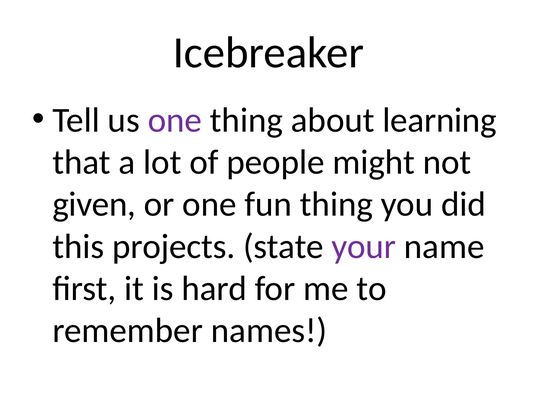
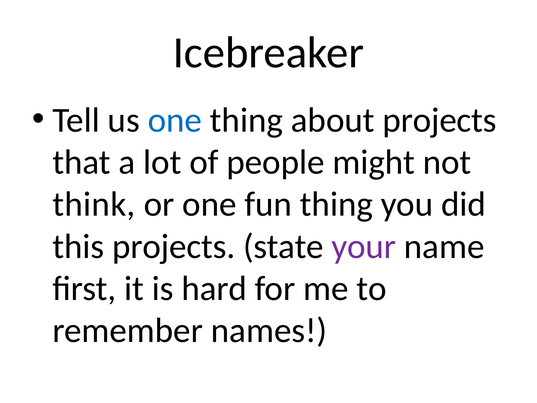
one at (175, 120) colour: purple -> blue
about learning: learning -> projects
given: given -> think
